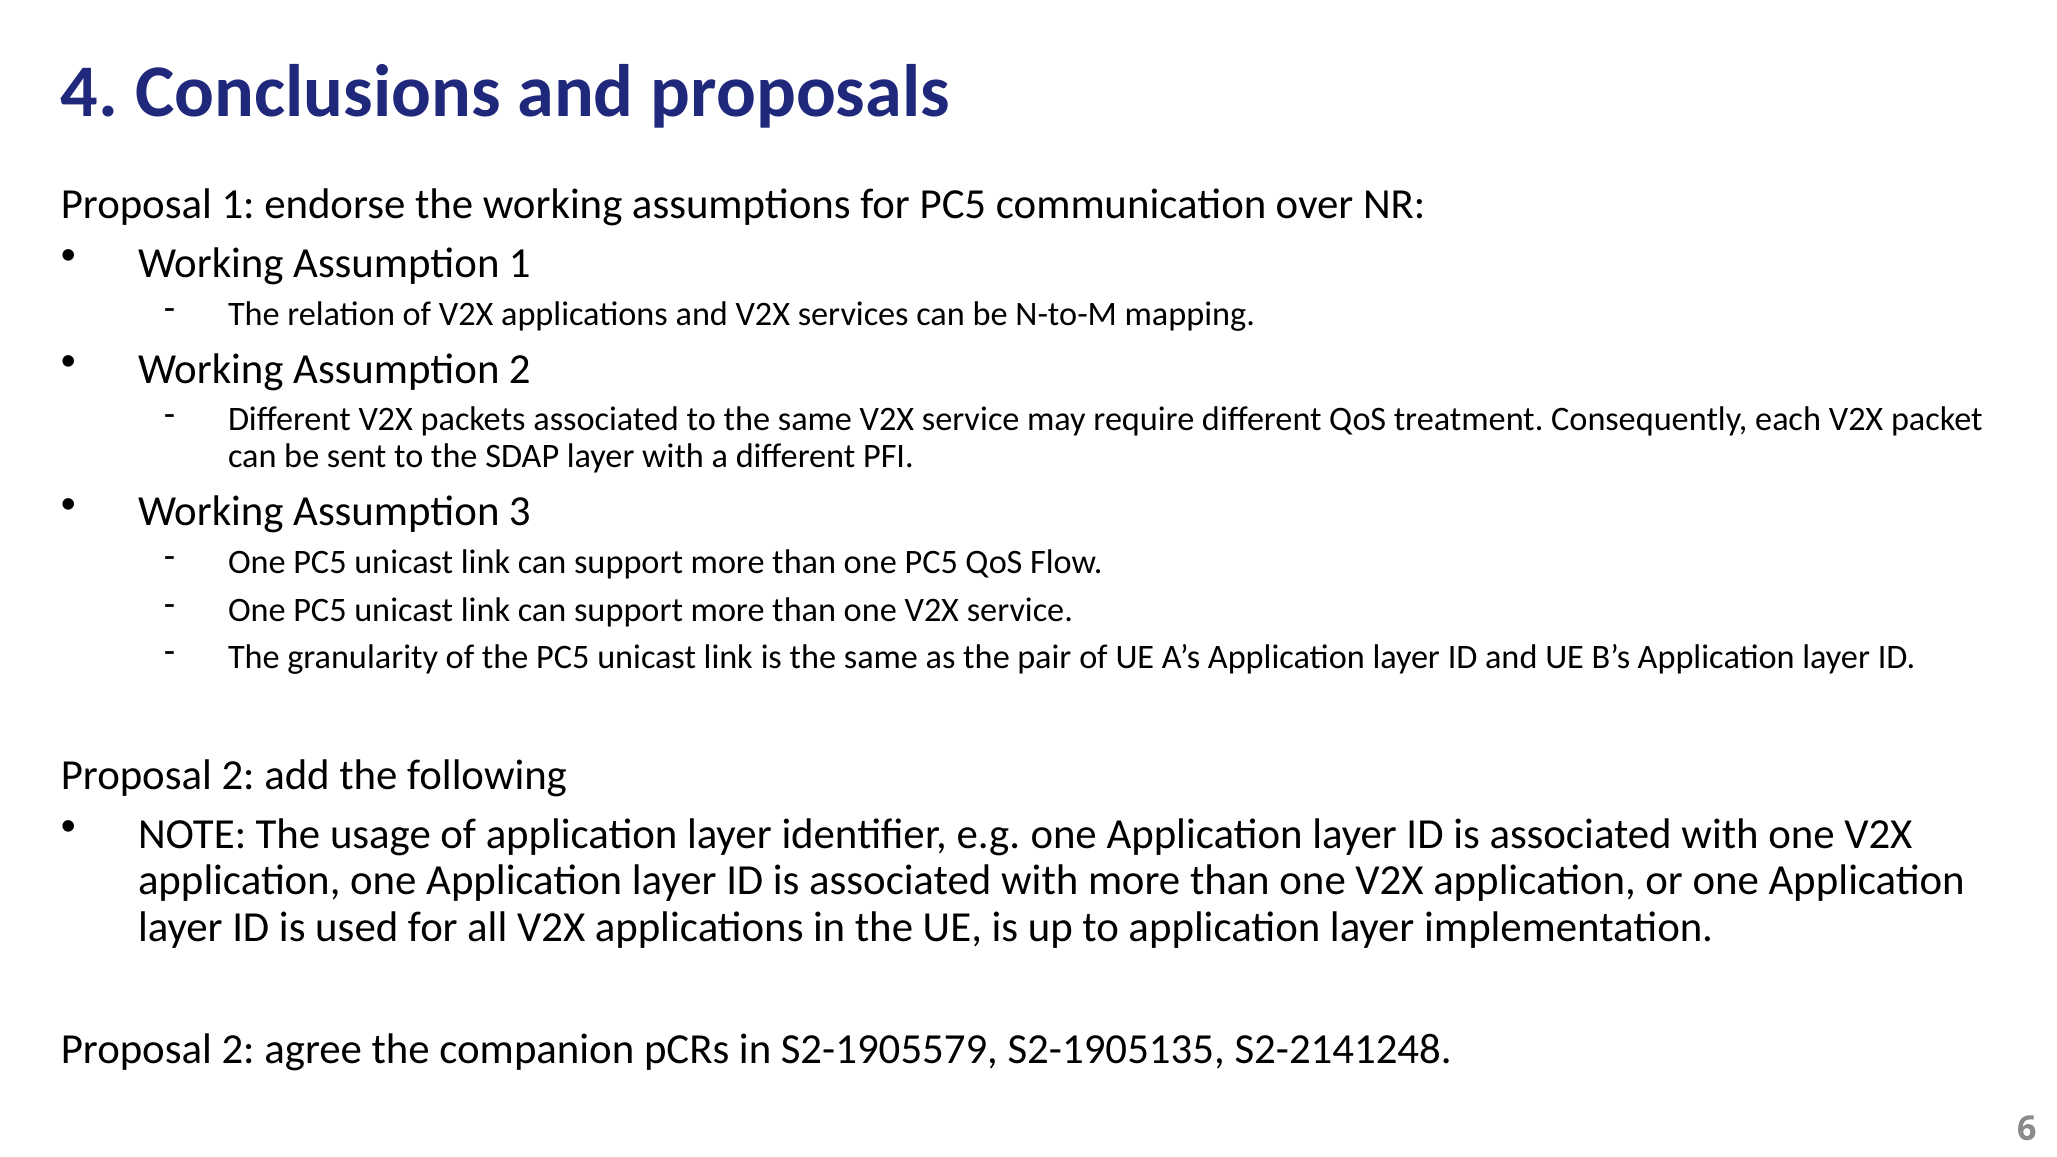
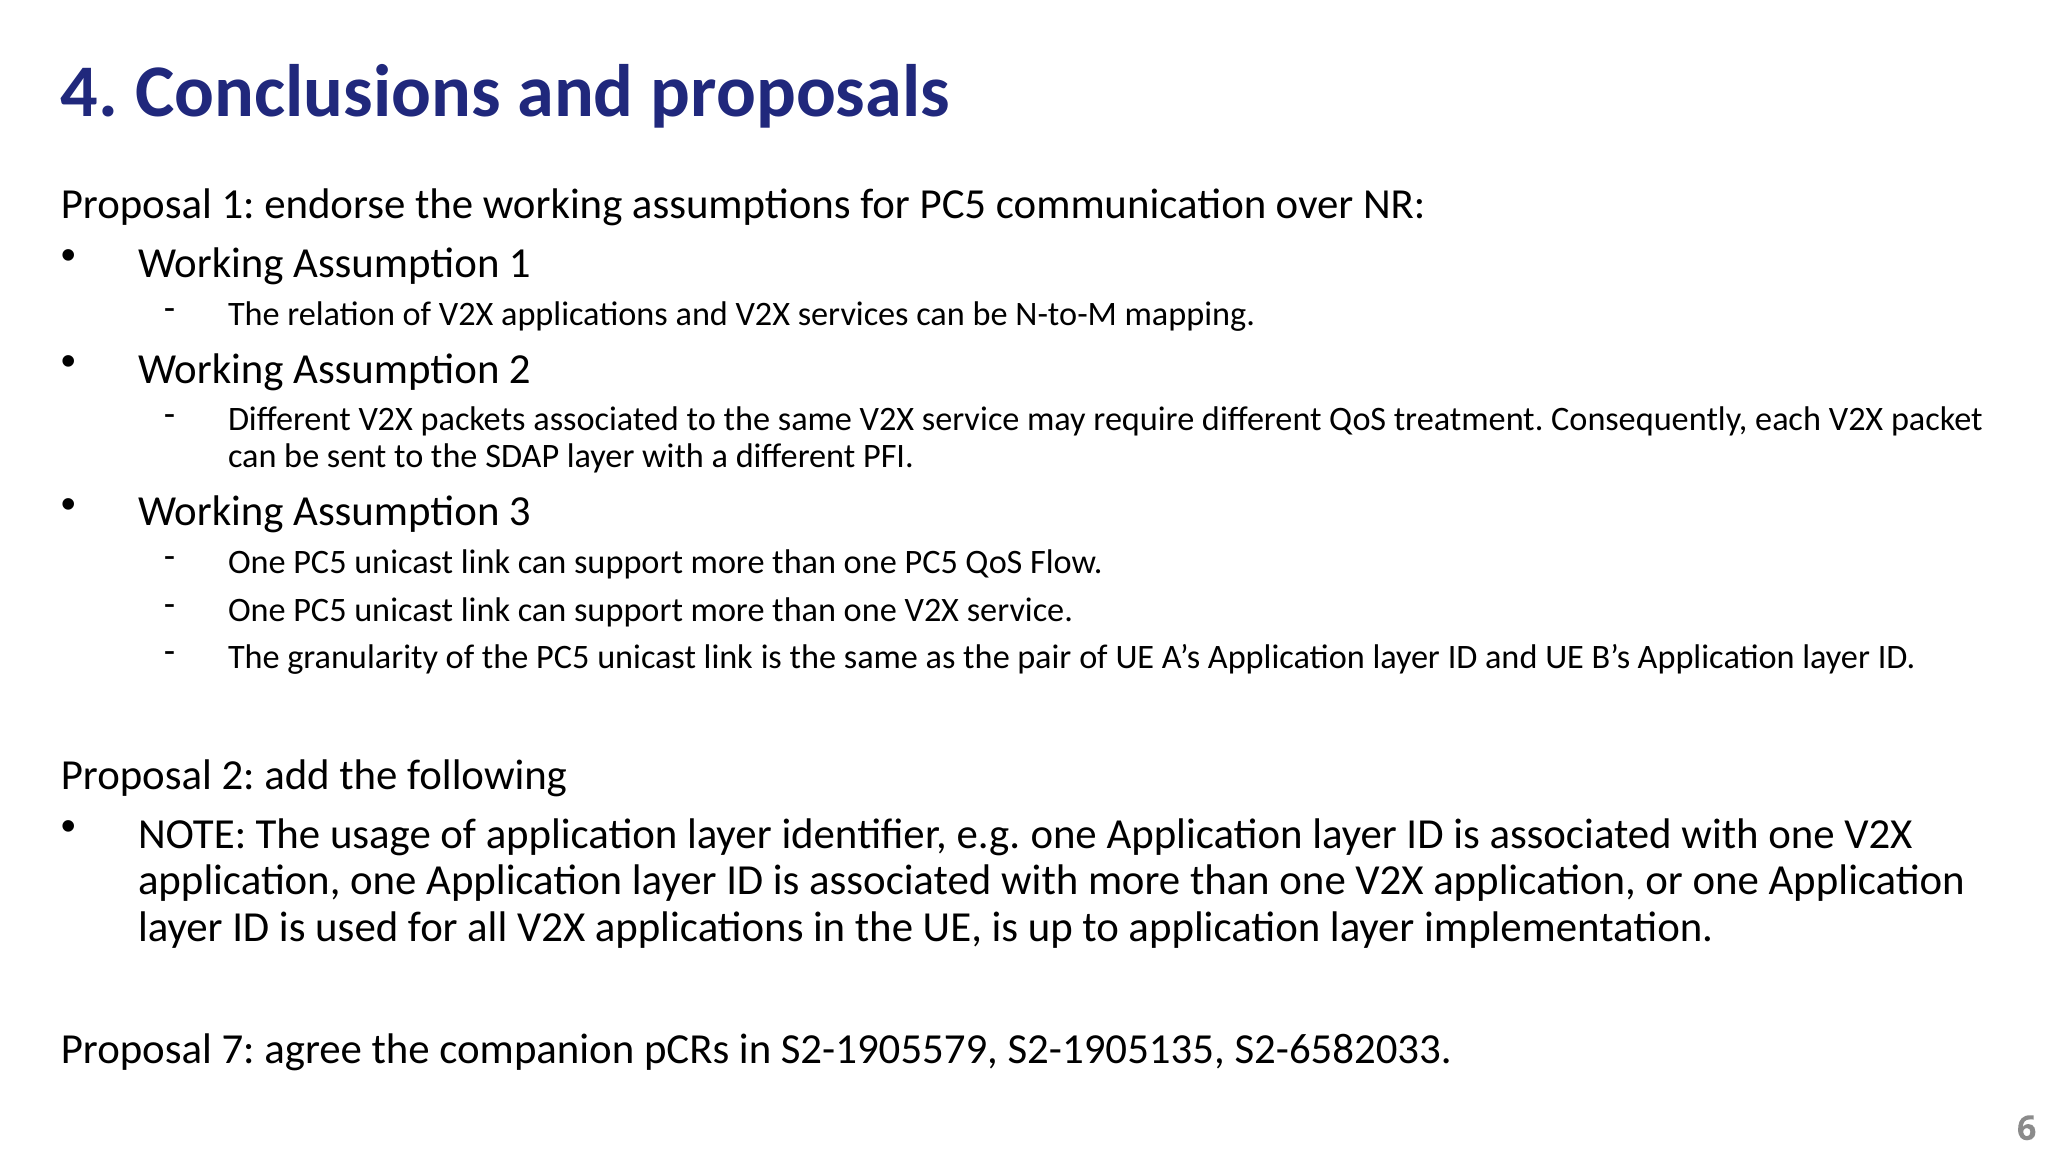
2 at (238, 1049): 2 -> 7
S2-2141248: S2-2141248 -> S2-6582033
